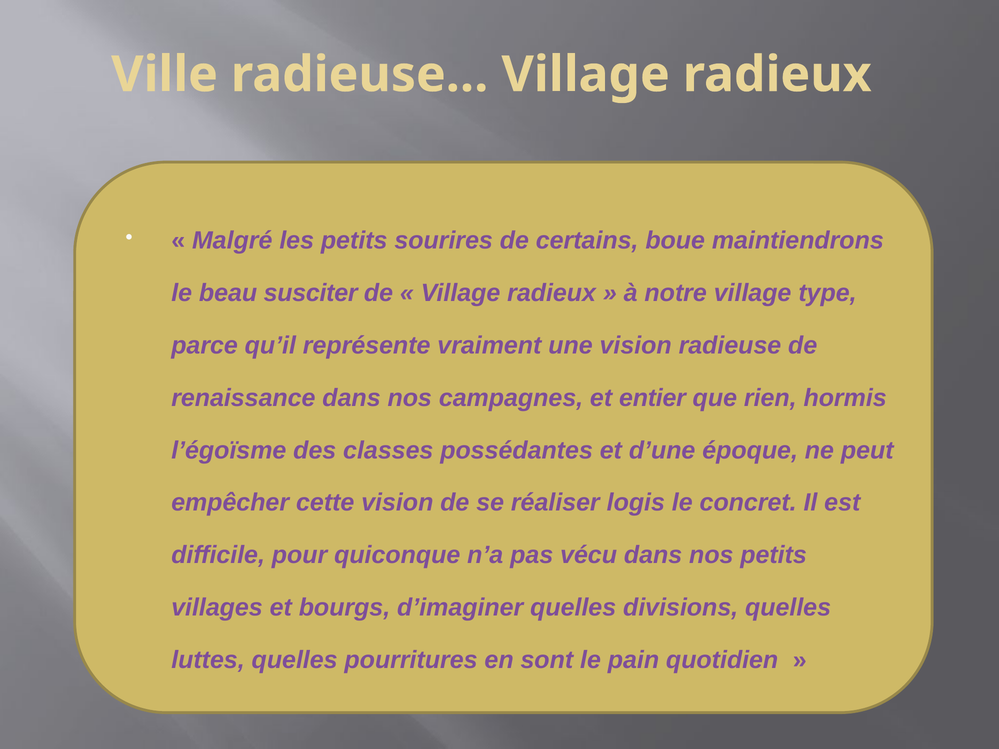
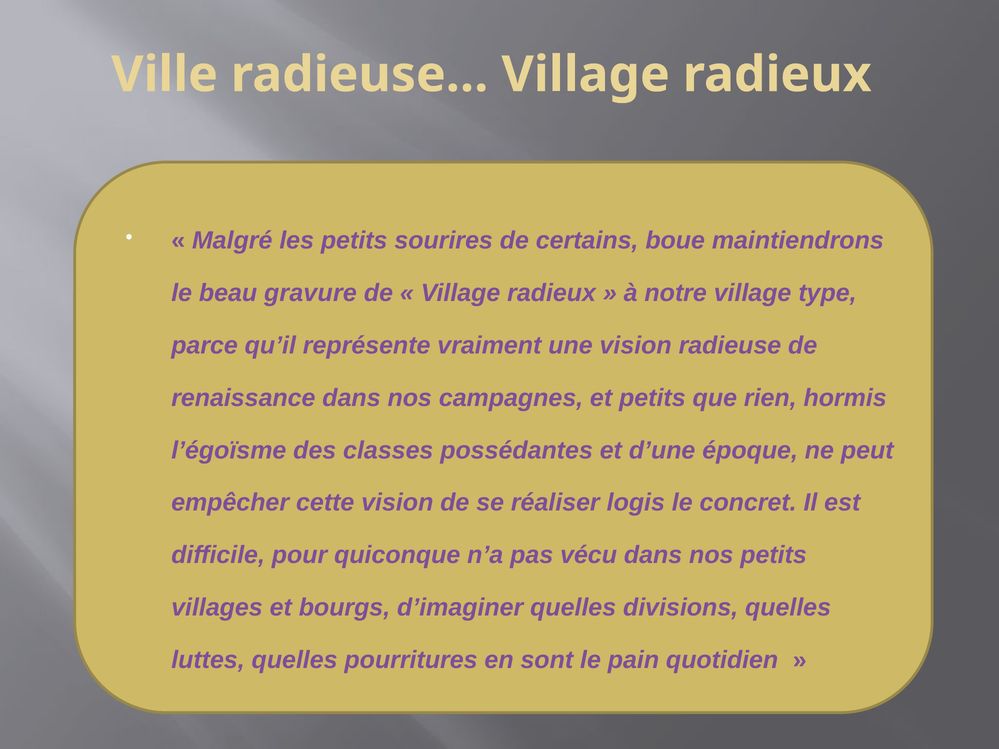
susciter: susciter -> gravure
et entier: entier -> petits
